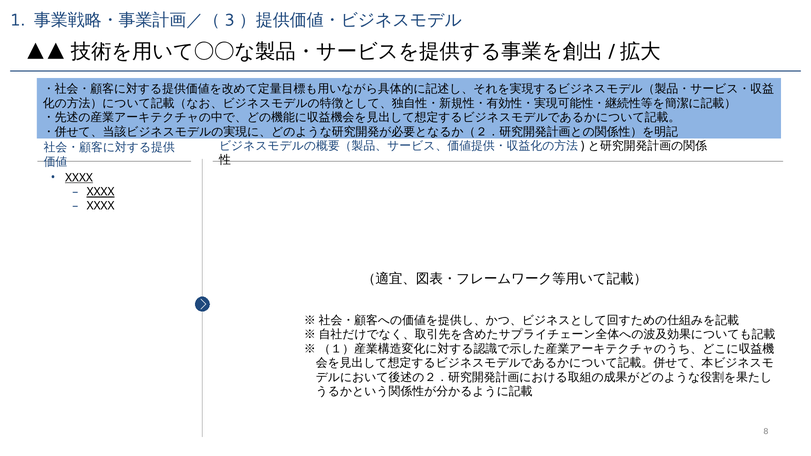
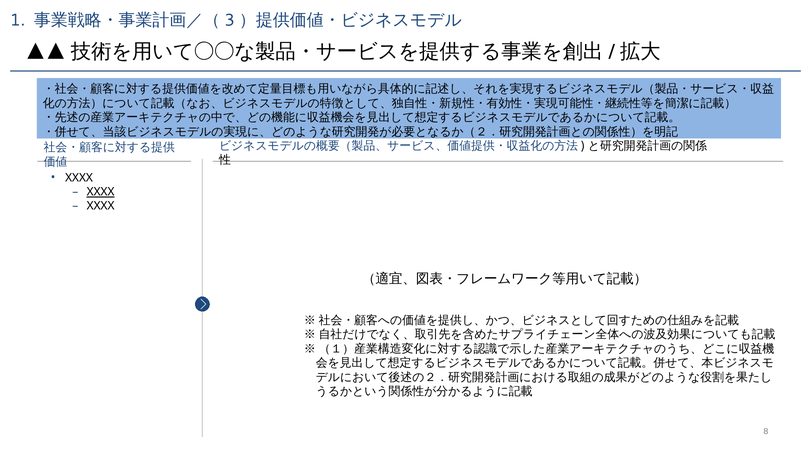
XXXX at (79, 178) underline: present -> none
